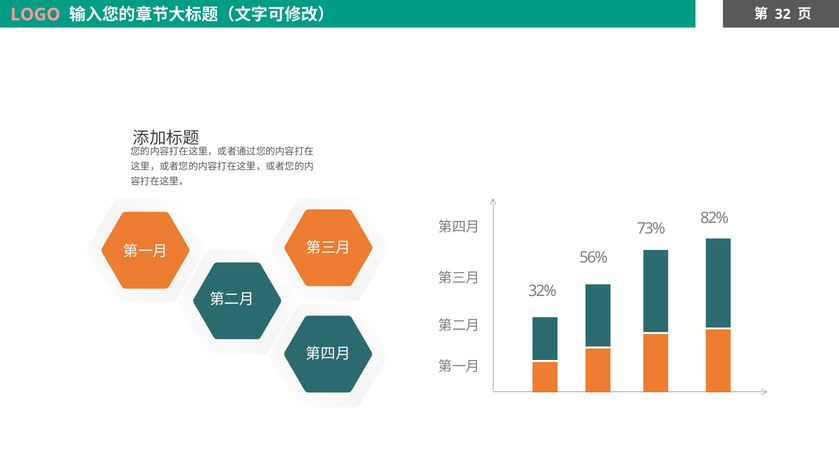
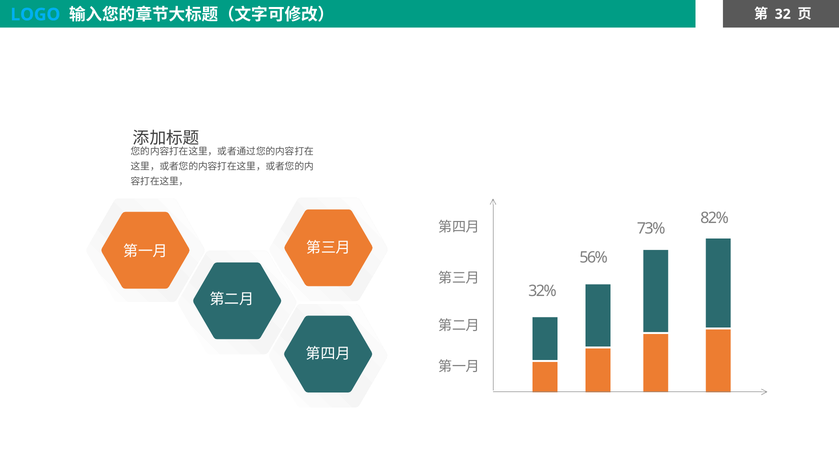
LOGO colour: pink -> light blue
